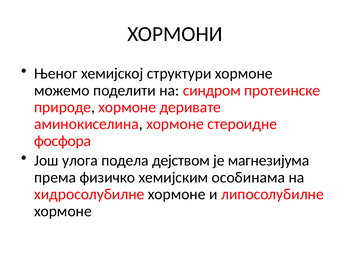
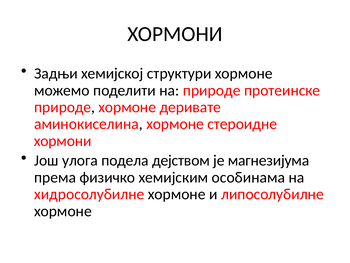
Њеног: Њеног -> Задњи
на синдром: синдром -> природе
фосфора at (63, 141): фосфора -> хормони
